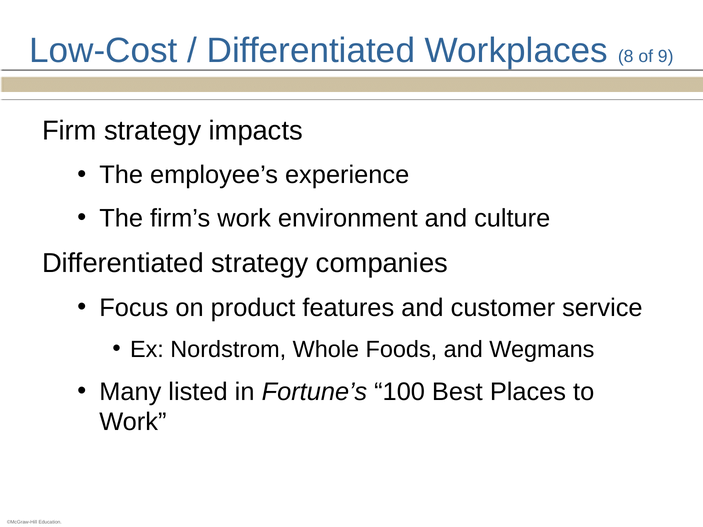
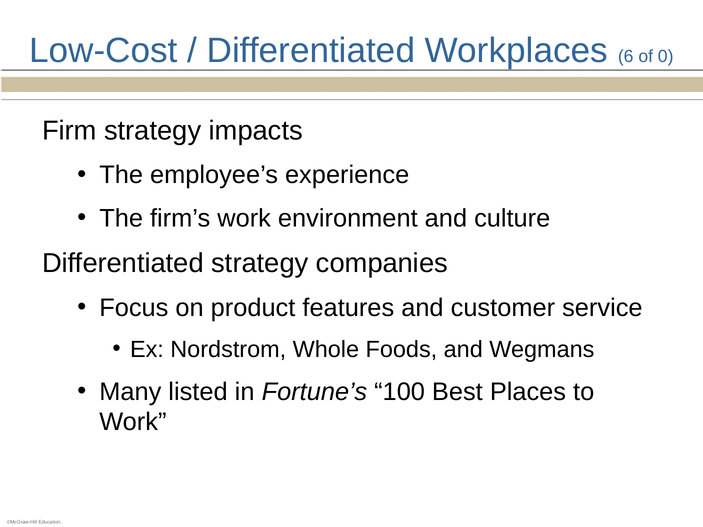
8: 8 -> 6
9: 9 -> 0
